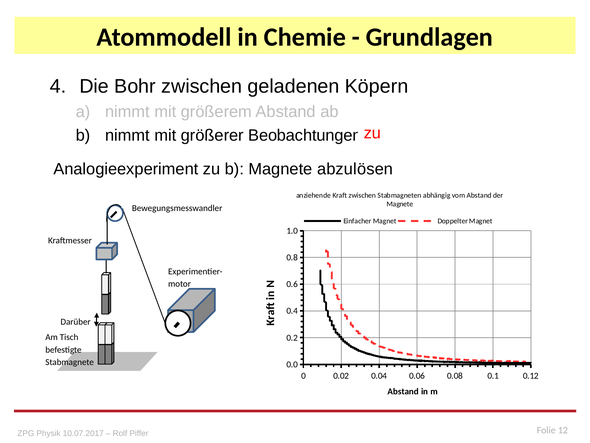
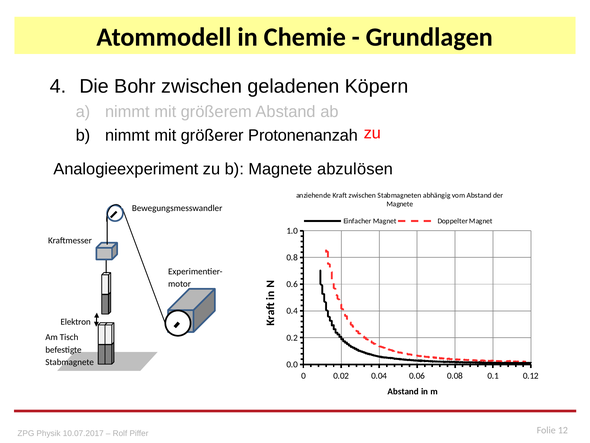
Beobachtungen: Beobachtungen -> Protonenanzahl
Darüber: Darüber -> Elektron
